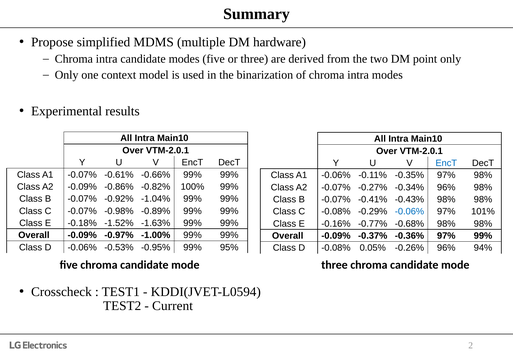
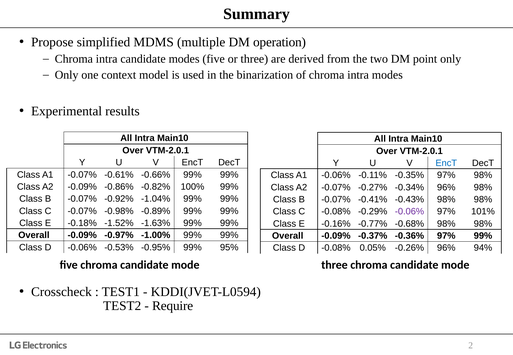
hardware: hardware -> operation
-0.06% at (409, 212) colour: blue -> purple
Current: Current -> Require
